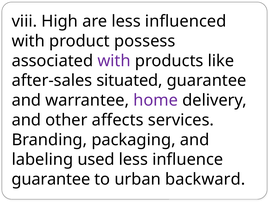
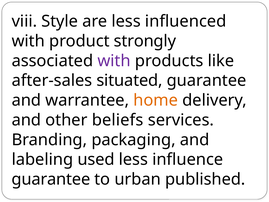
High: High -> Style
possess: possess -> strongly
home colour: purple -> orange
affects: affects -> beliefs
backward: backward -> published
